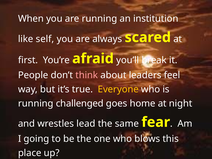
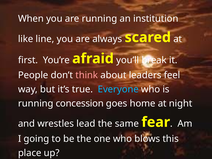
self: self -> line
Everyone colour: yellow -> light blue
challenged: challenged -> concession
